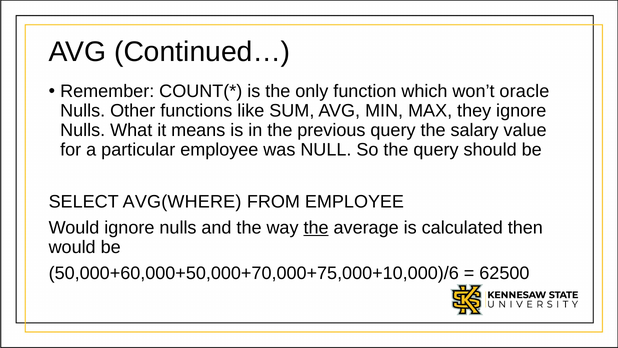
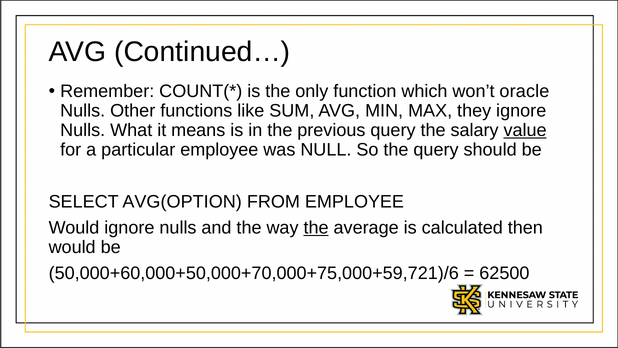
value underline: none -> present
AVG(WHERE: AVG(WHERE -> AVG(OPTION
50,000+60,000+50,000+70,000+75,000+10,000)/6: 50,000+60,000+50,000+70,000+75,000+10,000)/6 -> 50,000+60,000+50,000+70,000+75,000+59,721)/6
